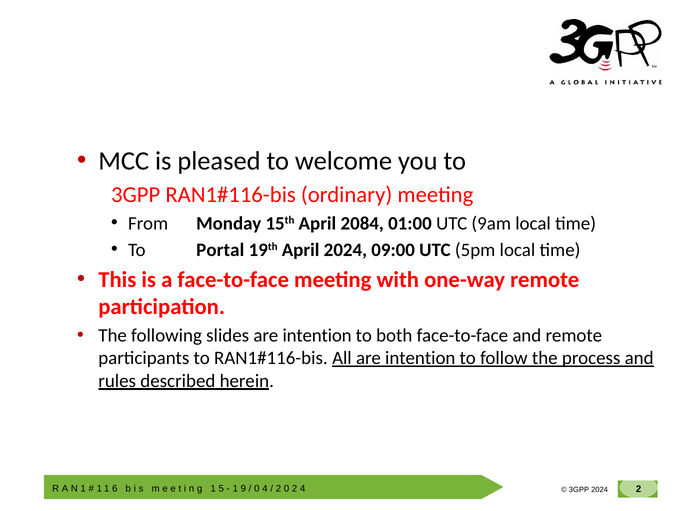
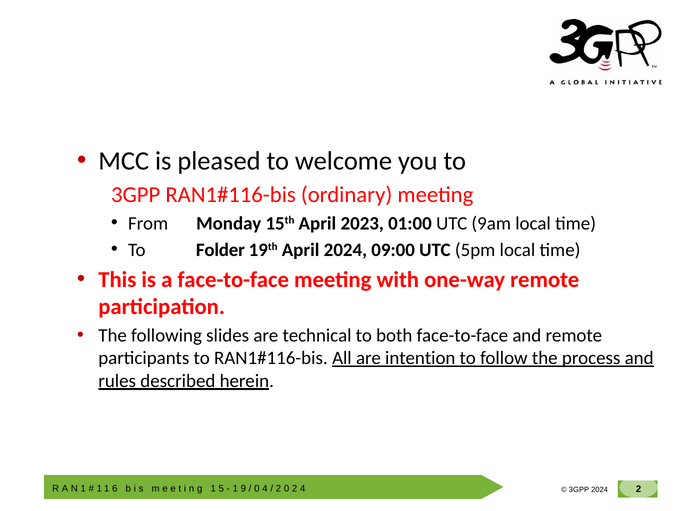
2084: 2084 -> 2023
Portal: Portal -> Folder
slides are intention: intention -> technical
